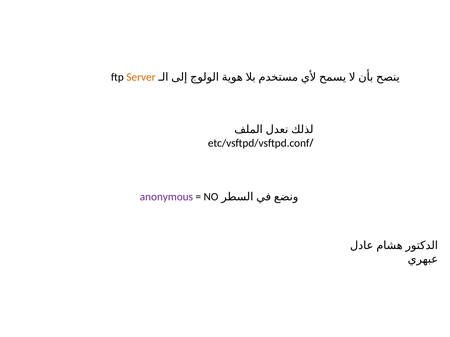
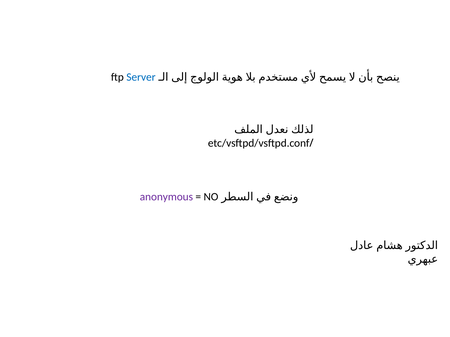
Server colour: orange -> blue
